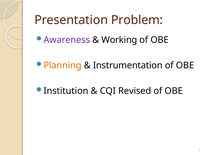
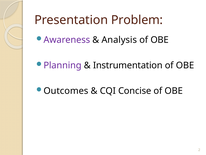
Working: Working -> Analysis
Planning colour: orange -> purple
Institution: Institution -> Outcomes
Revised: Revised -> Concise
